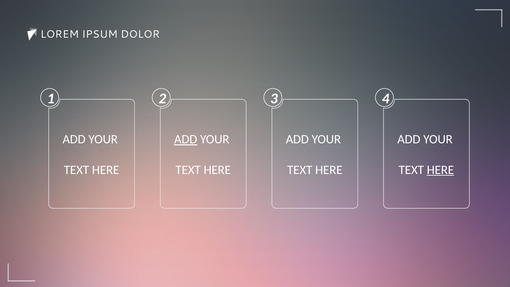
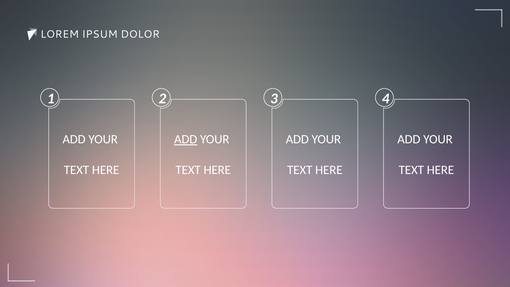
HERE at (440, 170) underline: present -> none
